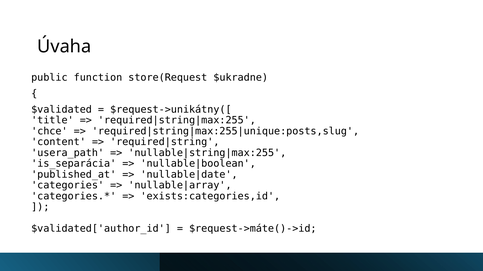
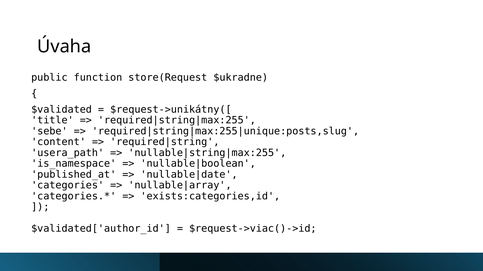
chce: chce -> sebe
is_separácia: is_separácia -> is_namespace
$request->máte()->id: $request->máte()->id -> $request->viac()->id
